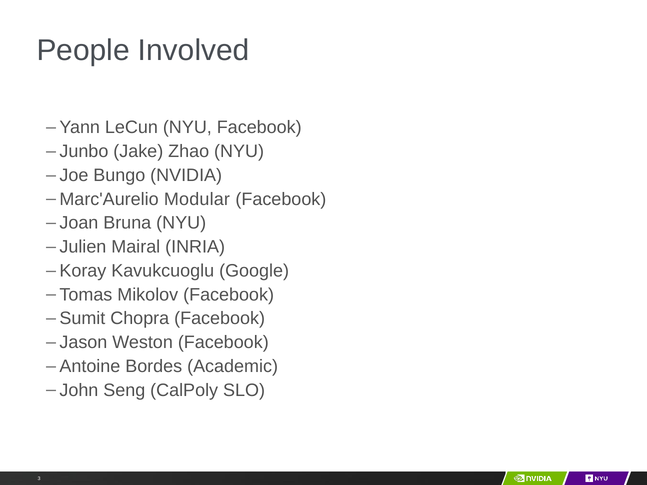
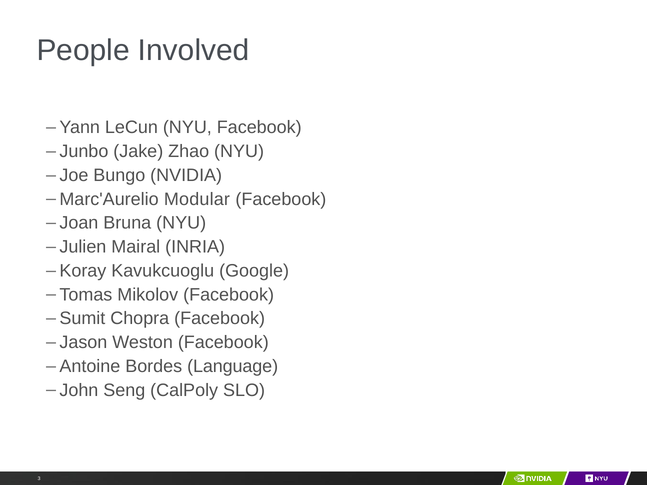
Academic: Academic -> Language
